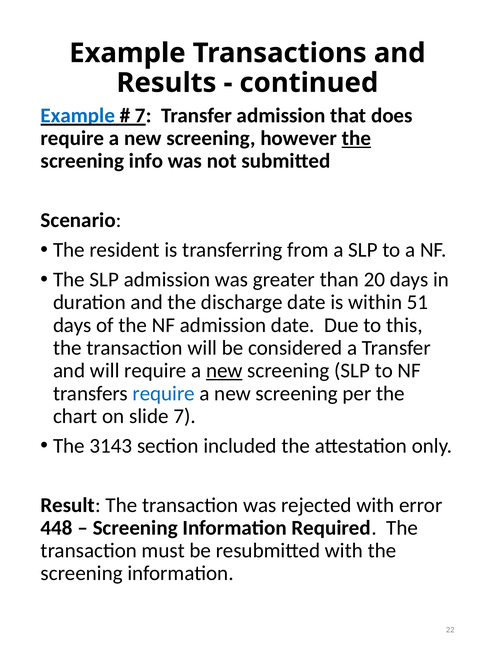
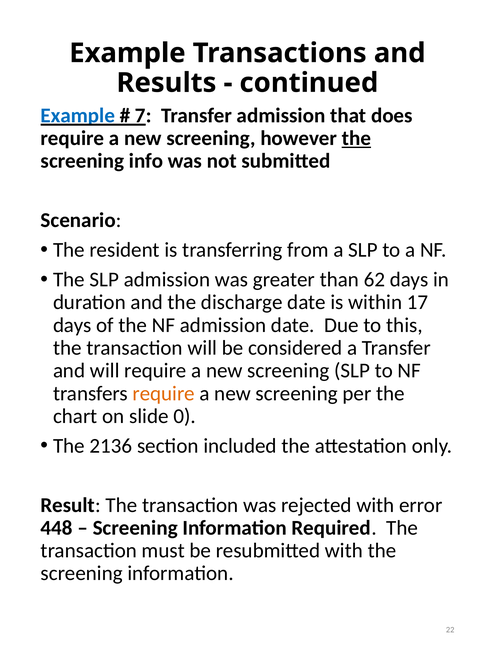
20: 20 -> 62
51: 51 -> 17
new at (224, 371) underline: present -> none
require at (164, 393) colour: blue -> orange
slide 7: 7 -> 0
3143: 3143 -> 2136
